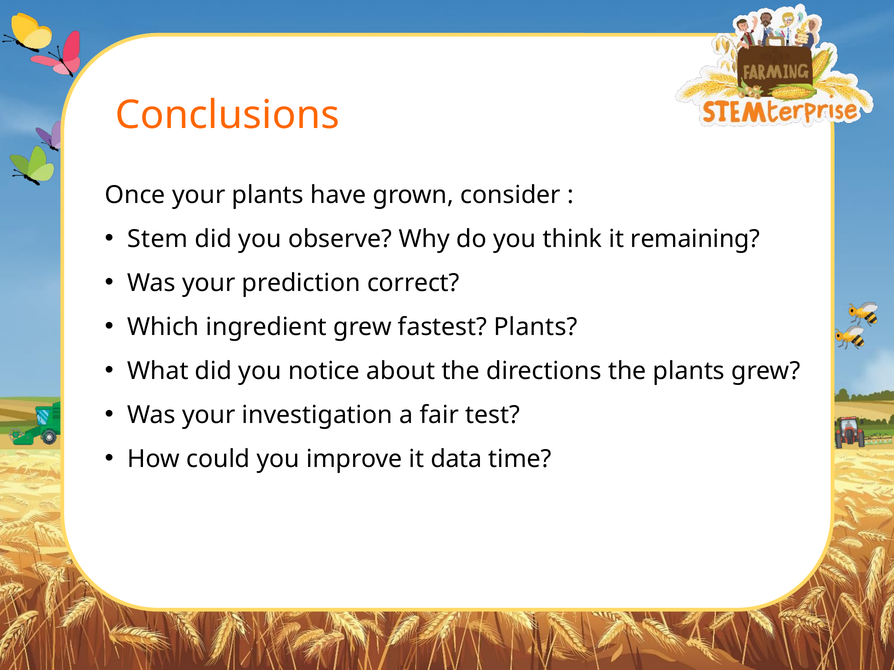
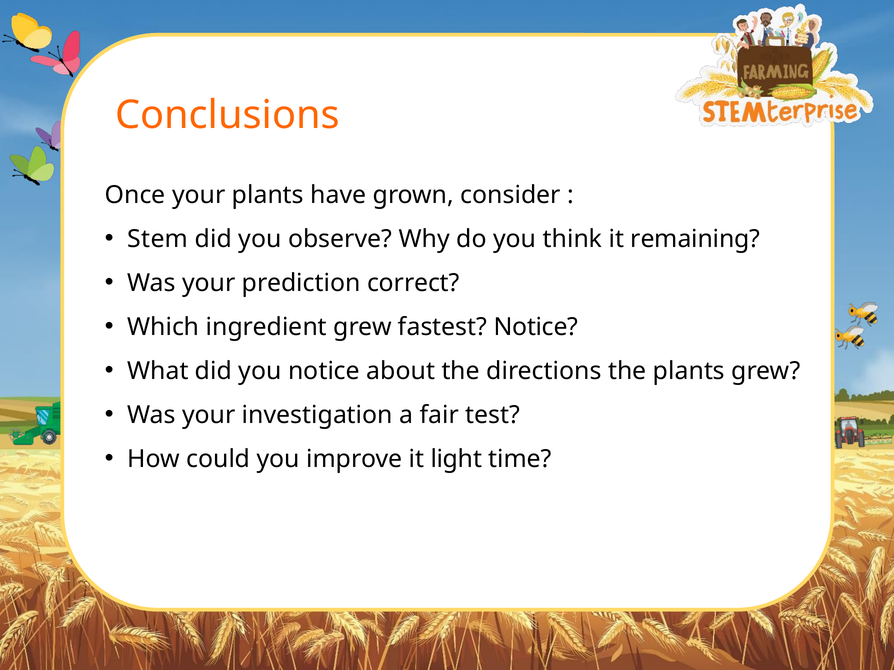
fastest Plants: Plants -> Notice
data: data -> light
